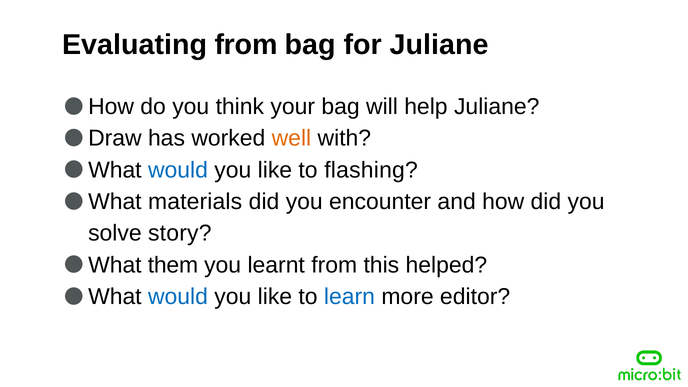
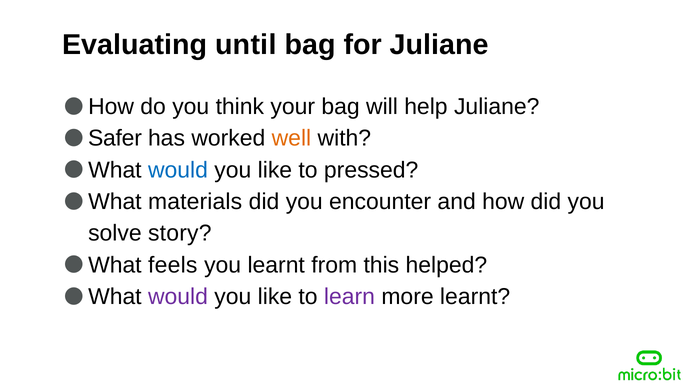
Evaluating from: from -> until
Draw: Draw -> Safer
flashing: flashing -> pressed
them: them -> feels
would at (178, 297) colour: blue -> purple
learn colour: blue -> purple
more editor: editor -> learnt
